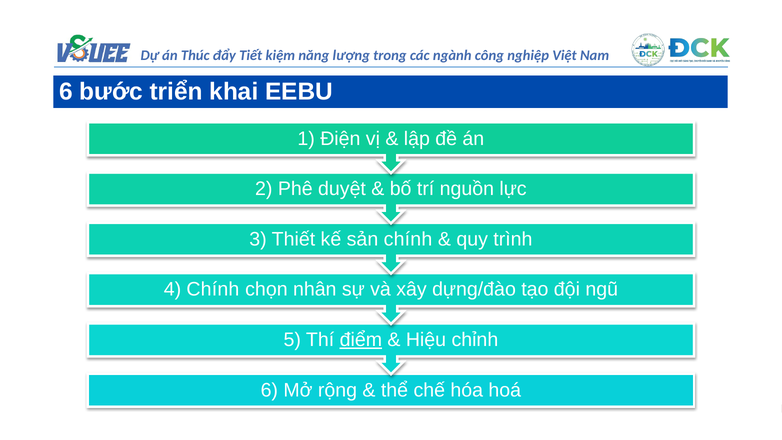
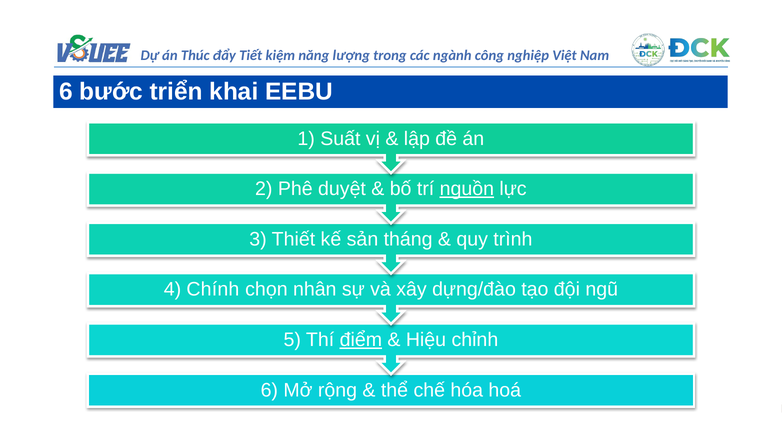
Điện: Điện -> Suất
nguồn underline: none -> present
sản chính: chính -> tháng
